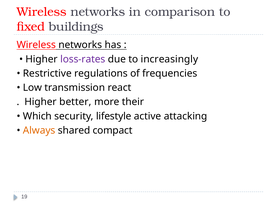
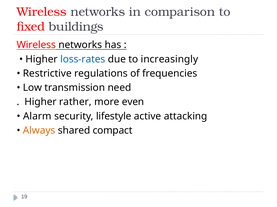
loss-rates colour: purple -> blue
react: react -> need
better: better -> rather
their: their -> even
Which: Which -> Alarm
